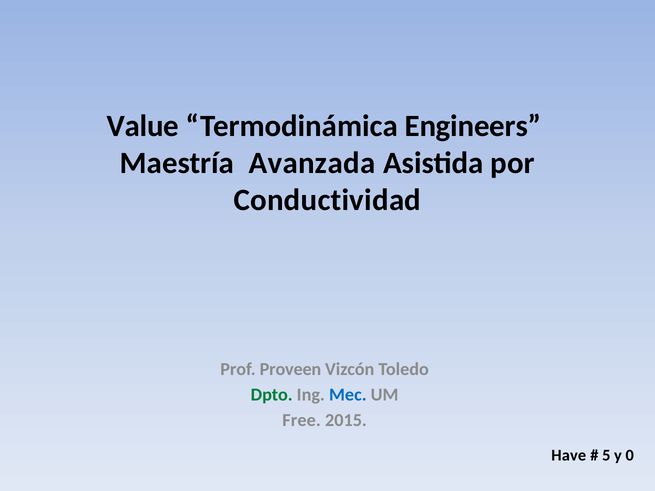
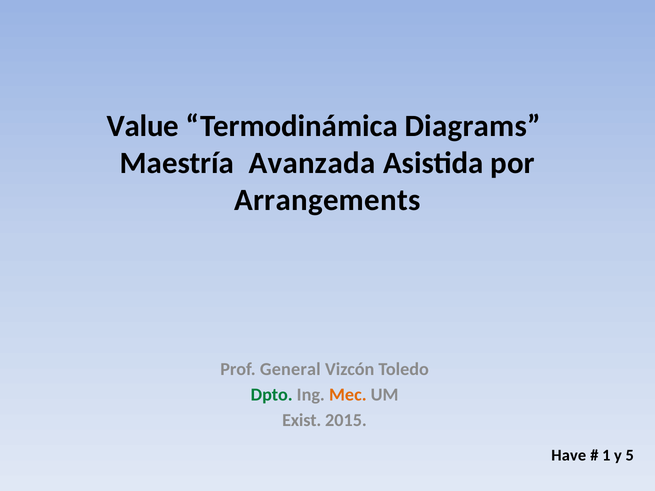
Engineers: Engineers -> Diagrams
Conductividad: Conductividad -> Arrangements
Proveen: Proveen -> General
Mec colour: blue -> orange
Free: Free -> Exist
5: 5 -> 1
0: 0 -> 5
